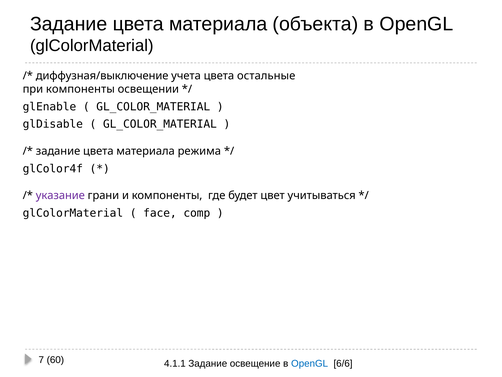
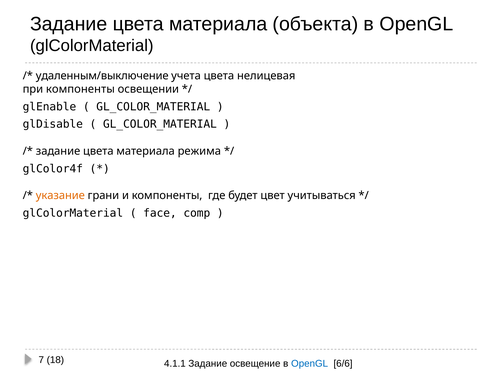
диффузная/выключение: диффузная/выключение -> удаленным/выключение
остальные: остальные -> нелицевая
указание colour: purple -> orange
60: 60 -> 18
